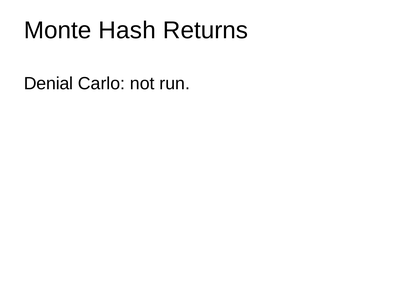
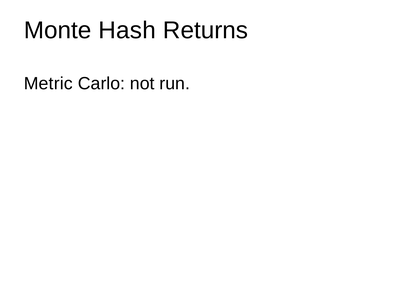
Denial: Denial -> Metric
